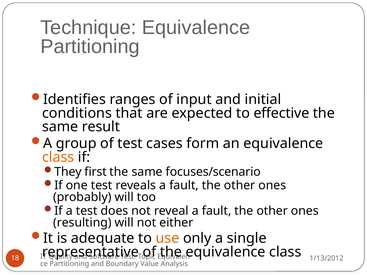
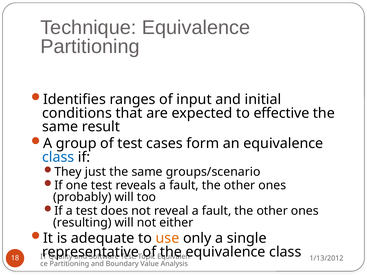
class at (58, 157) colour: orange -> blue
first: first -> just
focuses/scenario: focuses/scenario -> groups/scenario
